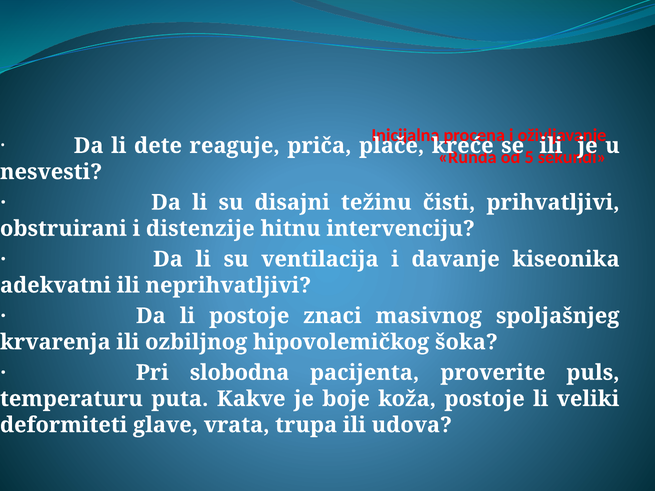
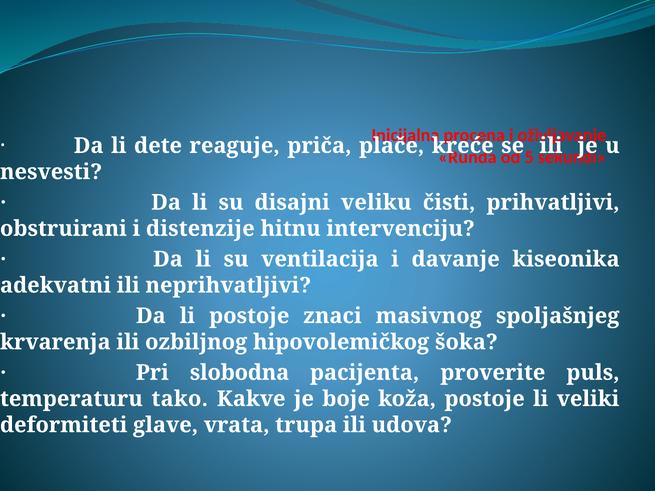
težinu: težinu -> veliku
puta: puta -> tako
